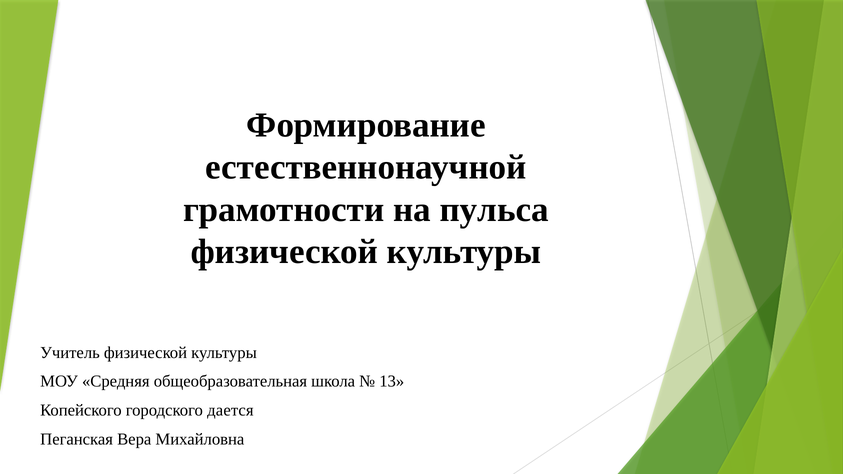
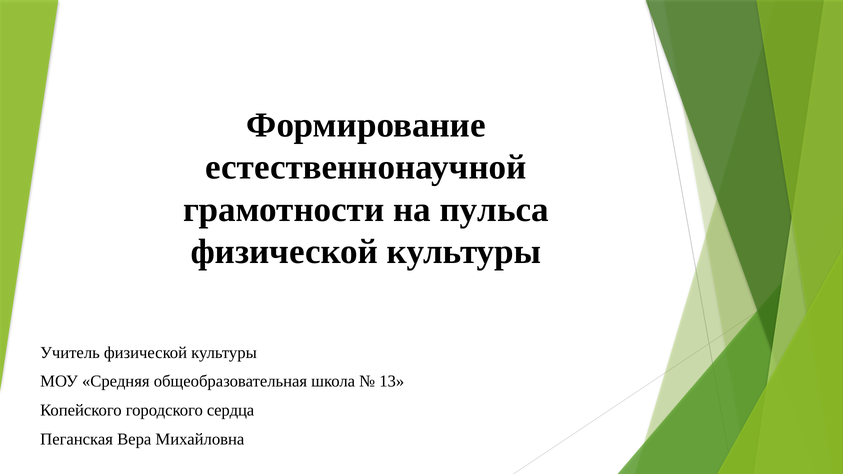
дается: дается -> сердца
